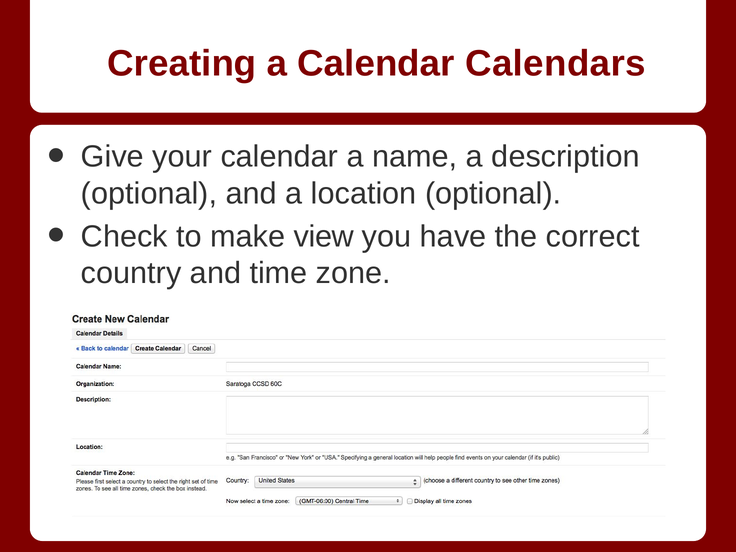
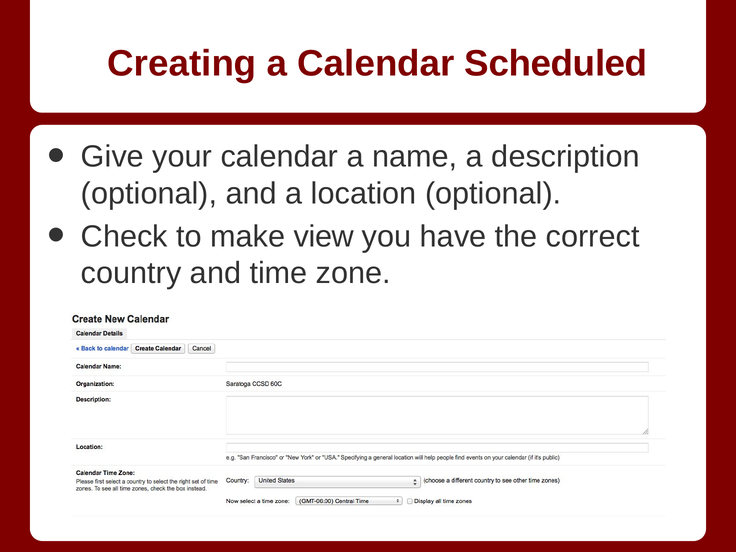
Calendars: Calendars -> Scheduled
